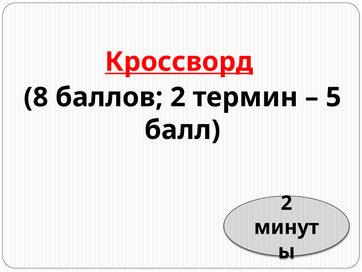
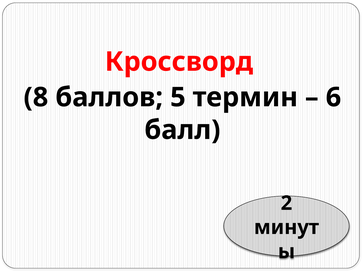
Кроссворд underline: present -> none
баллов 2: 2 -> 5
5: 5 -> 6
